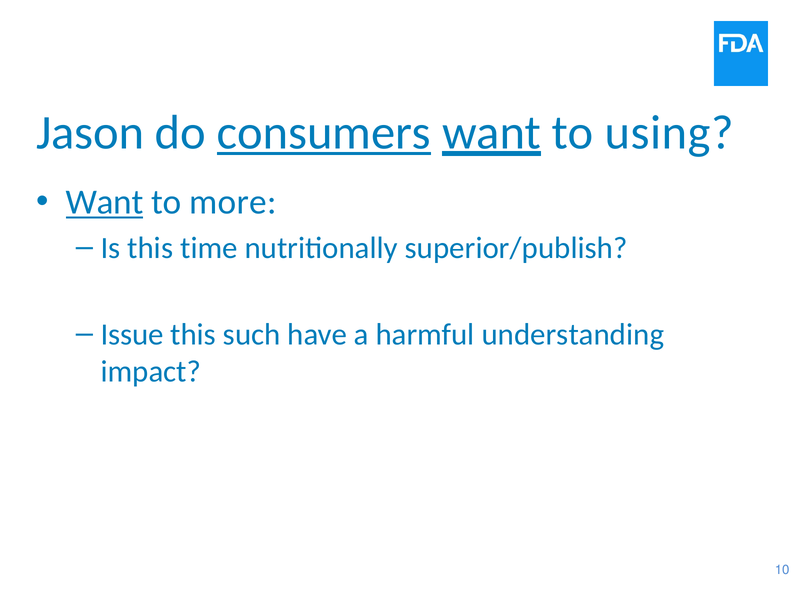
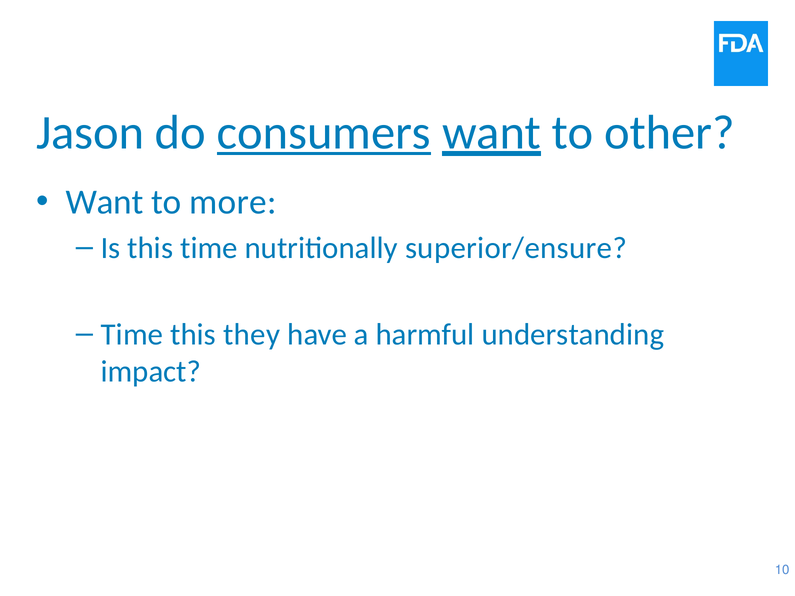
using: using -> other
Want at (105, 202) underline: present -> none
superior/publish: superior/publish -> superior/ensure
Issue at (132, 334): Issue -> Time
such: such -> they
